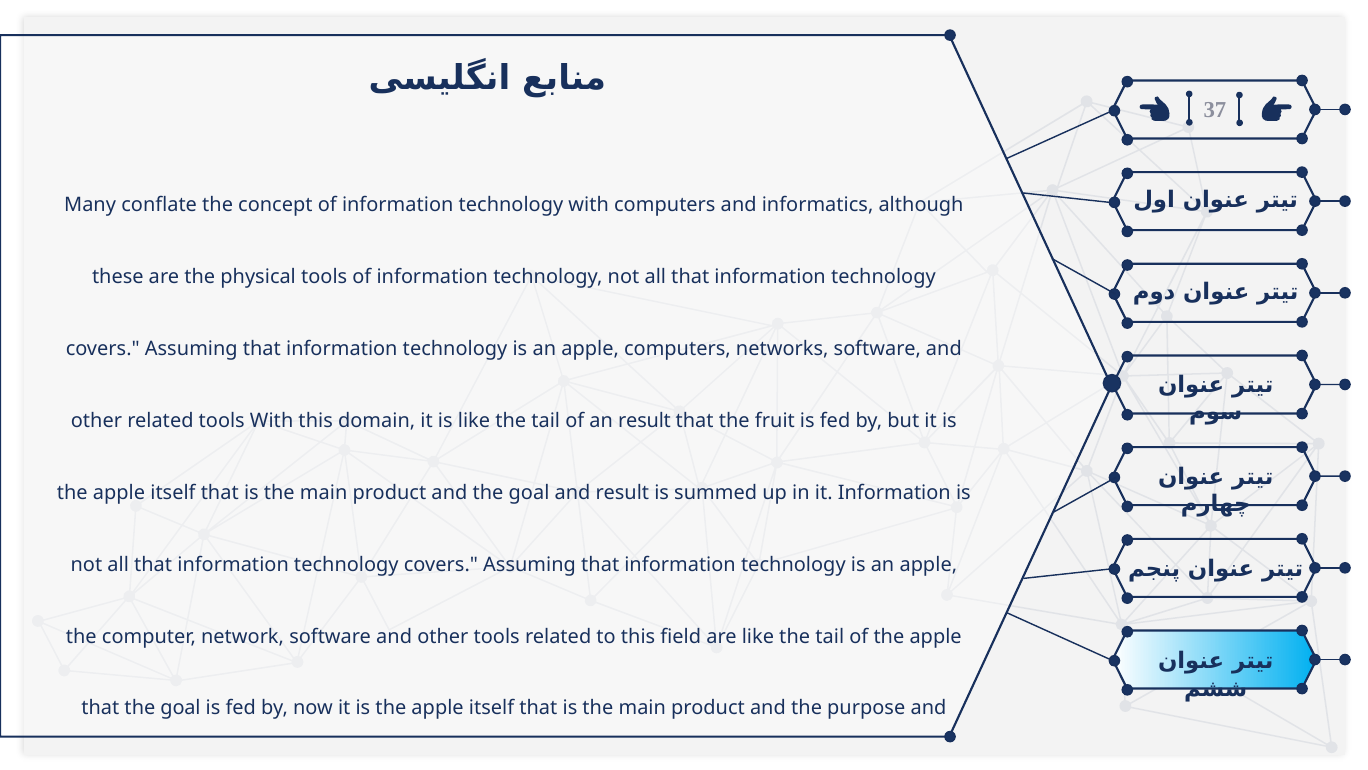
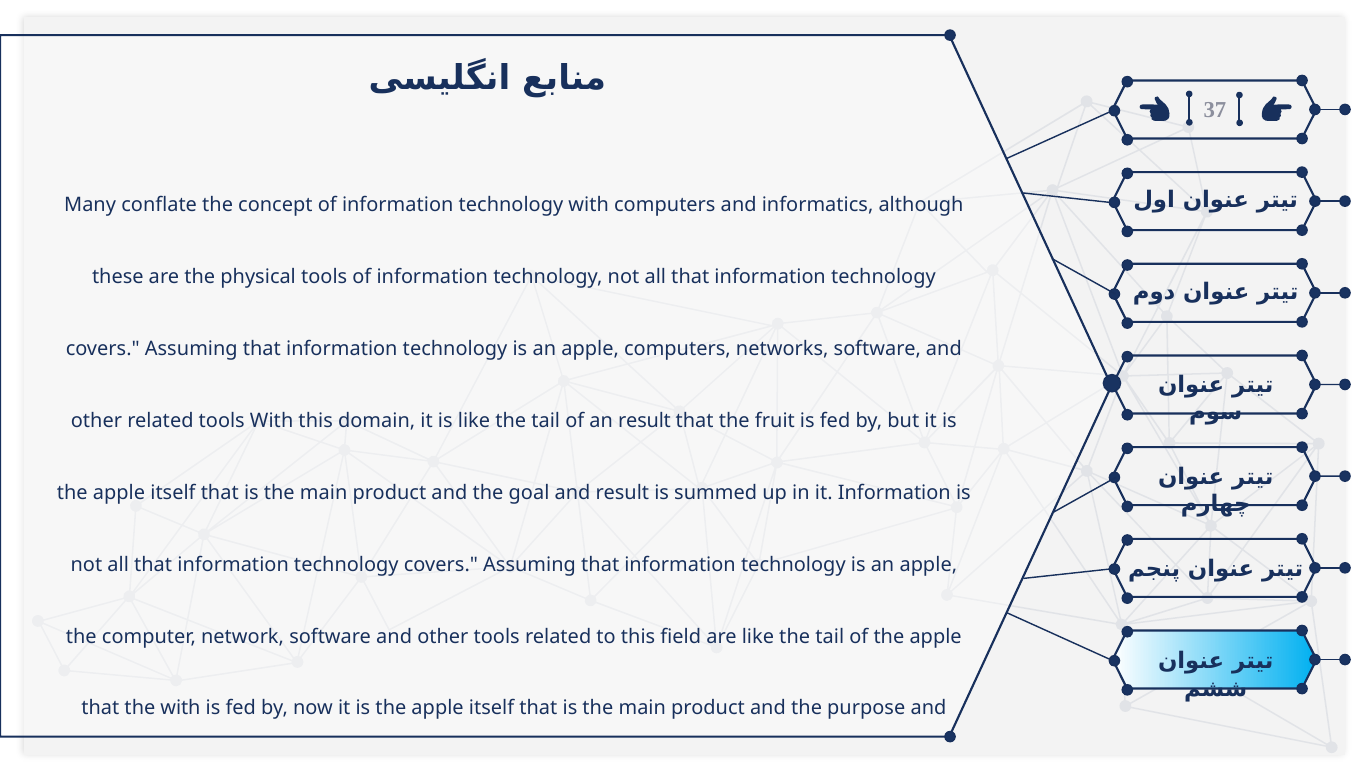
that the goal: goal -> with
